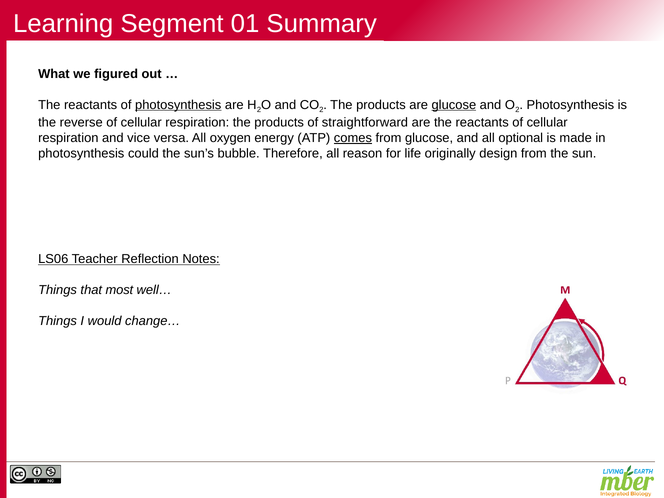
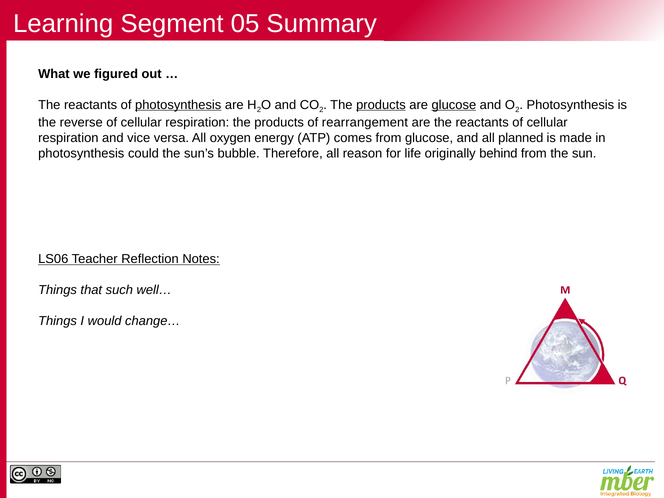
01: 01 -> 05
products at (381, 105) underline: none -> present
straightforward: straightforward -> rearrangement
comes underline: present -> none
optional: optional -> planned
design: design -> behind
most: most -> such
